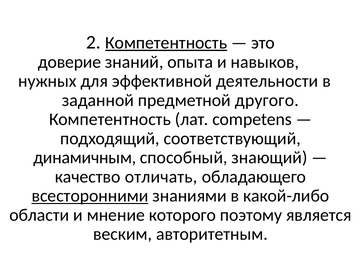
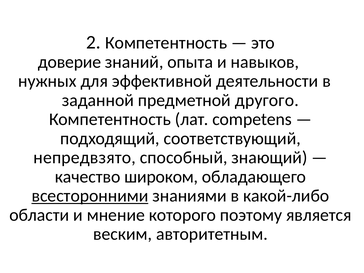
Компетентность at (166, 43) underline: present -> none
динамичным: динамичным -> непредвзято
отличать: отличать -> широком
